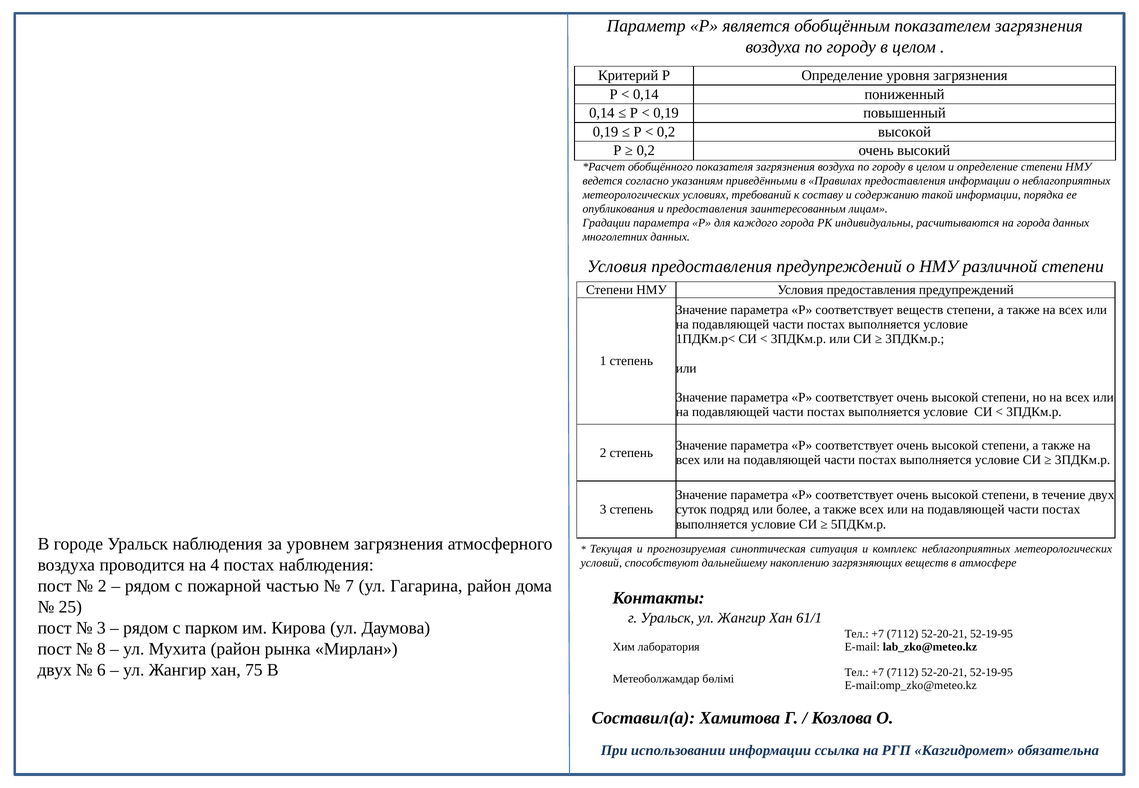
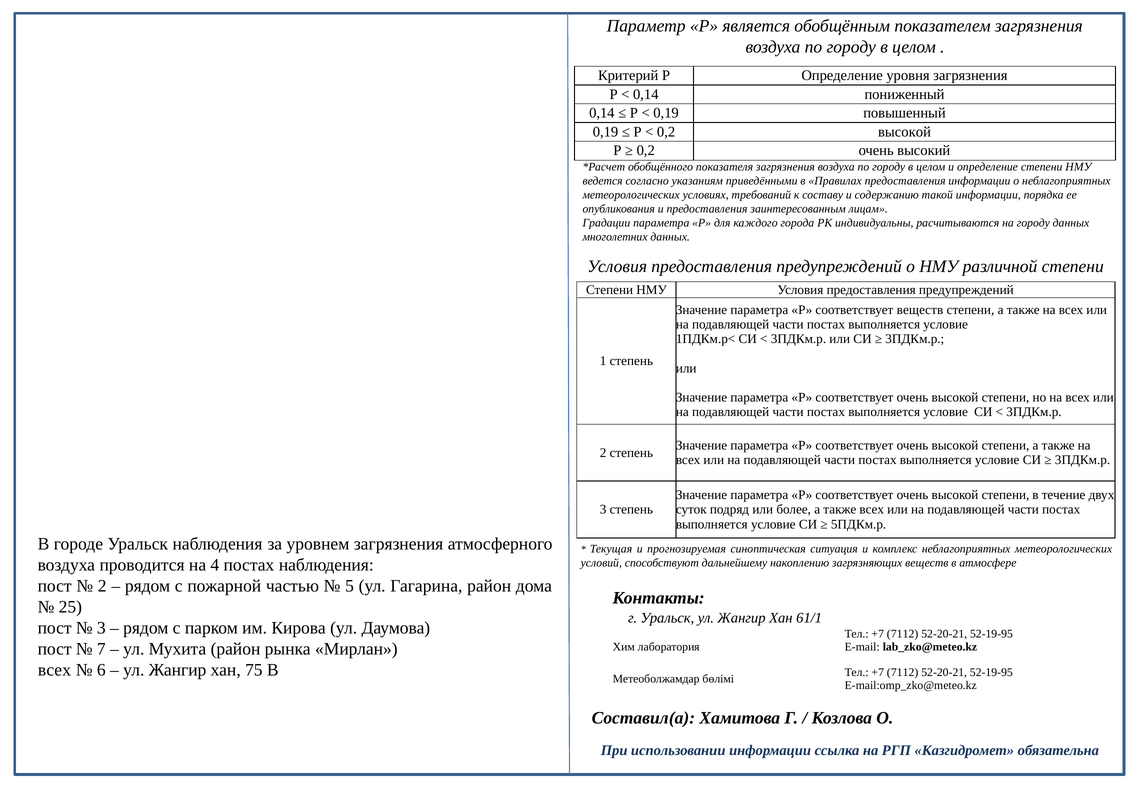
на города: города -> городу
7: 7 -> 5
8: 8 -> 7
двух at (55, 670): двух -> всех
